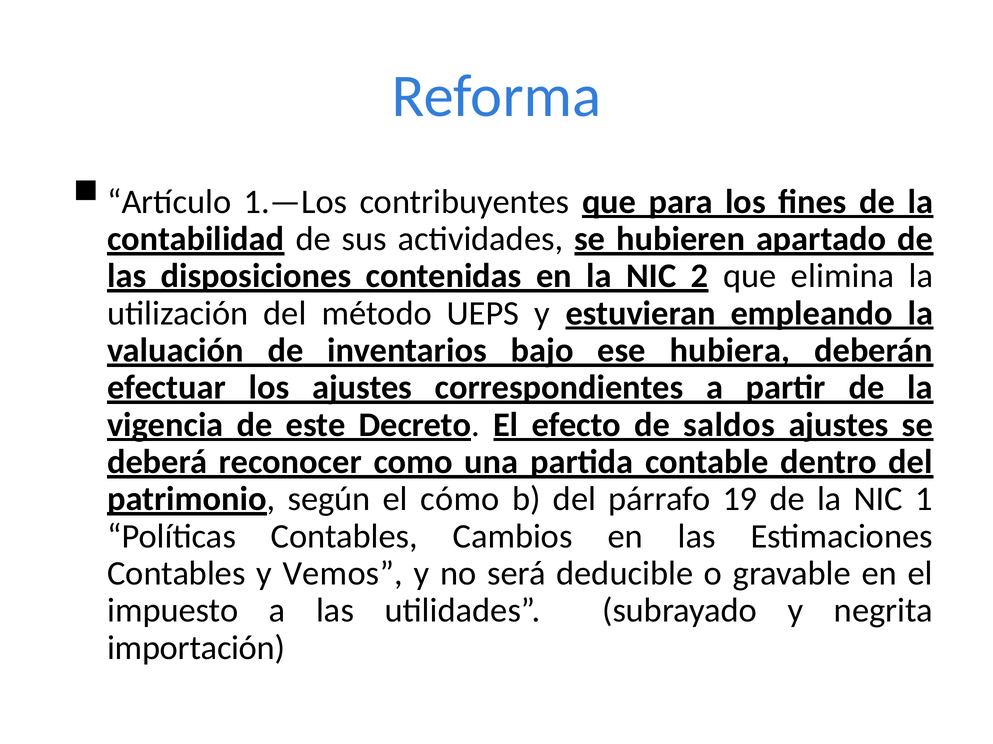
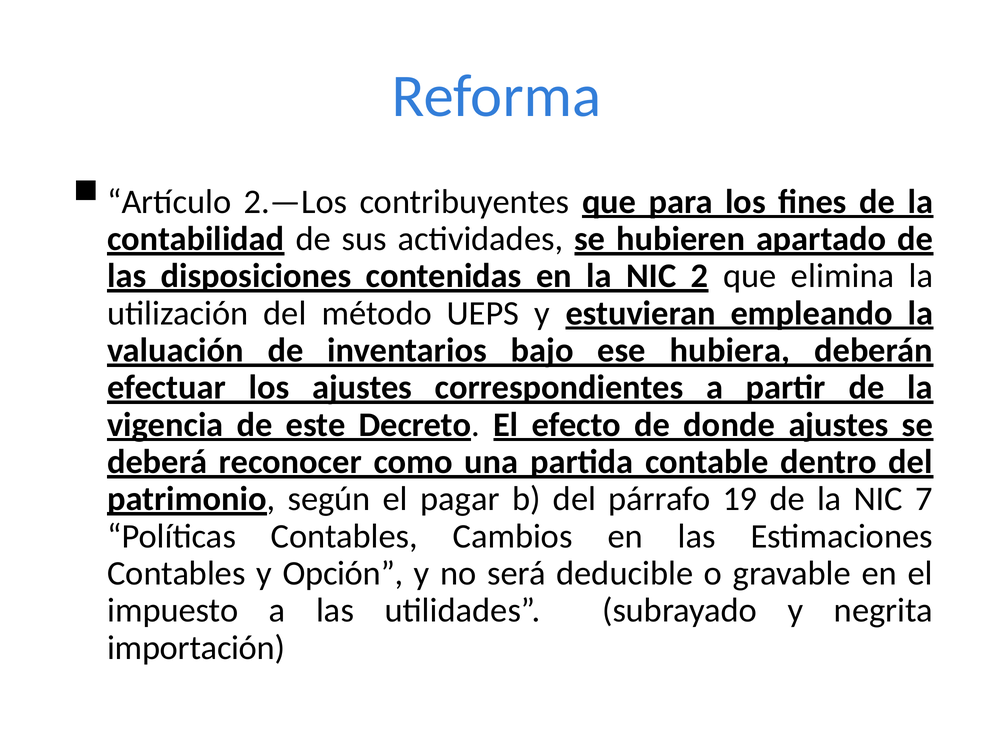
1.—Los: 1.—Los -> 2.—Los
saldos: saldos -> donde
cómo: cómo -> pagar
1: 1 -> 7
Vemos: Vemos -> Opción
